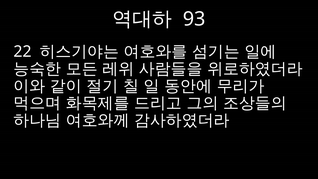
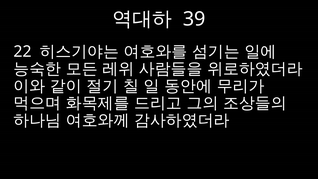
93: 93 -> 39
